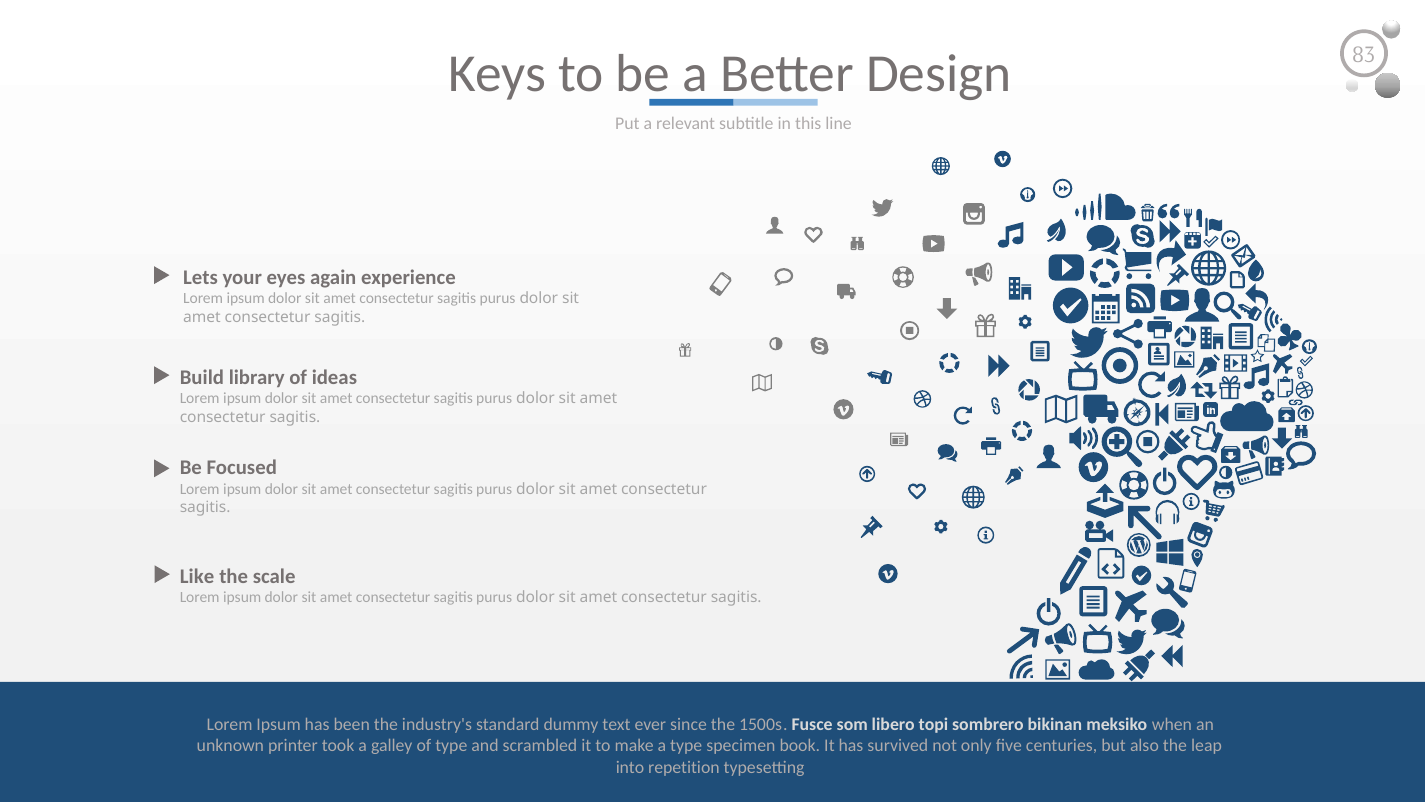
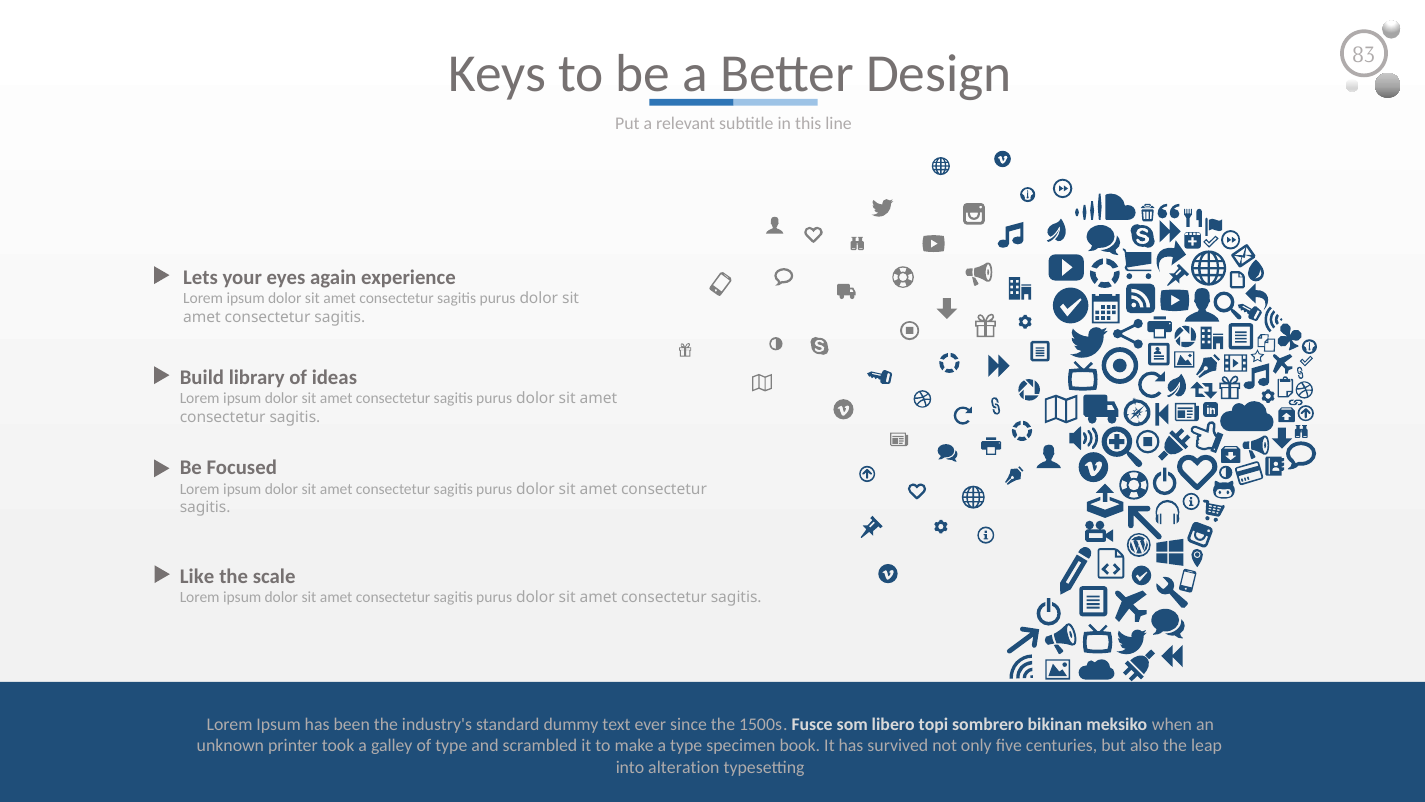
repetition: repetition -> alteration
